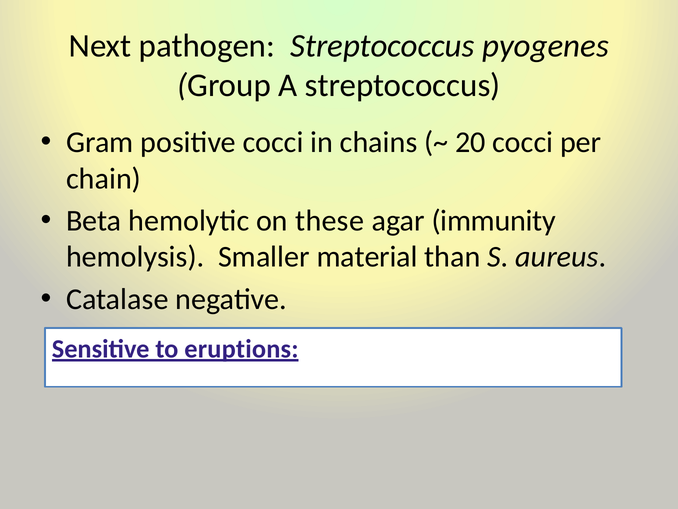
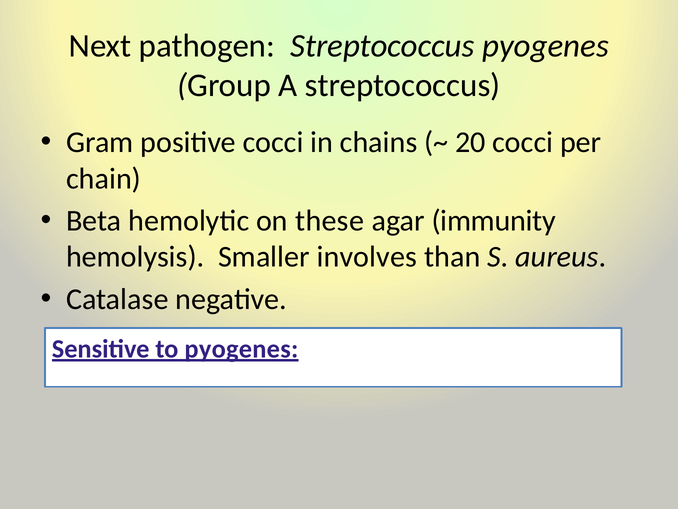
material: material -> involves
to eruptions: eruptions -> pyogenes
